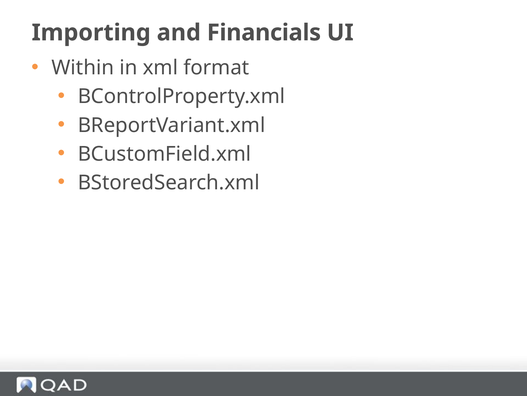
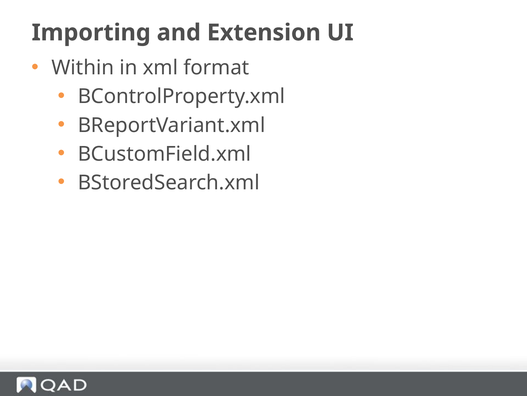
Financials: Financials -> Extension
